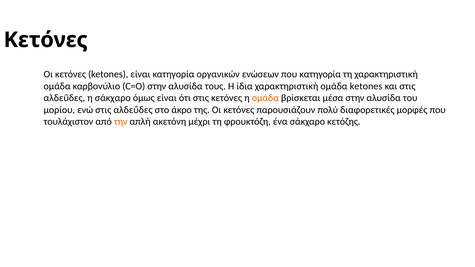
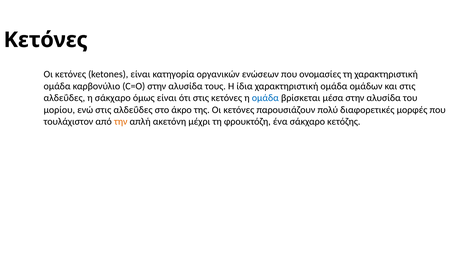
που κατηγορία: κατηγορία -> ονομασίες
ομάδα ketones: ketones -> ομάδων
ομάδα at (265, 98) colour: orange -> blue
